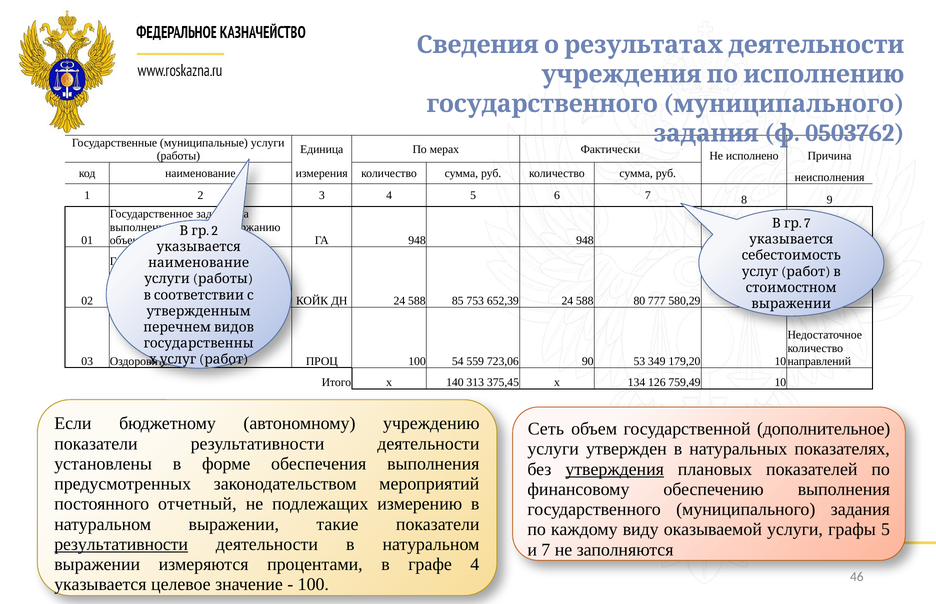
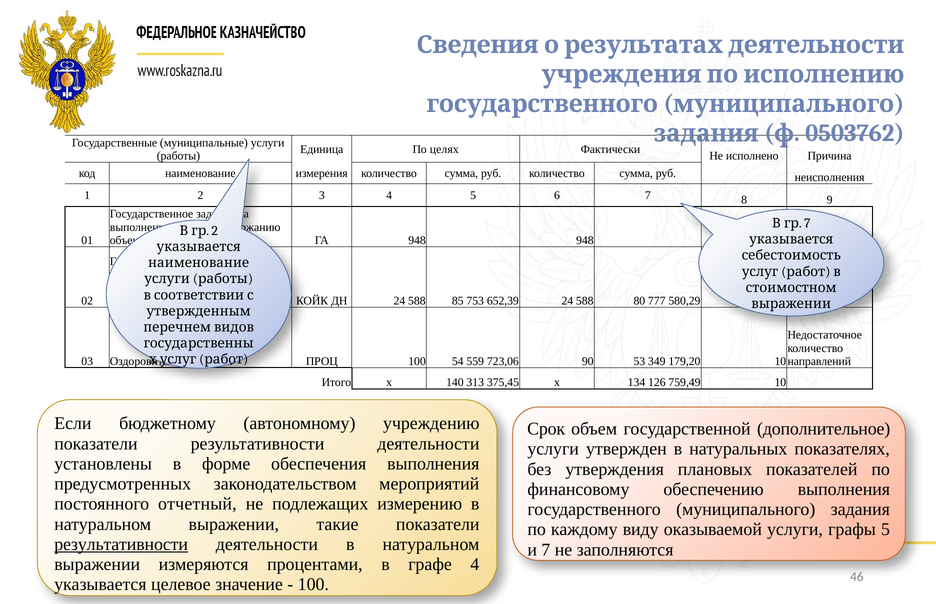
мерах: мерах -> целях
Сеть: Сеть -> Срок
утверждения underline: present -> none
